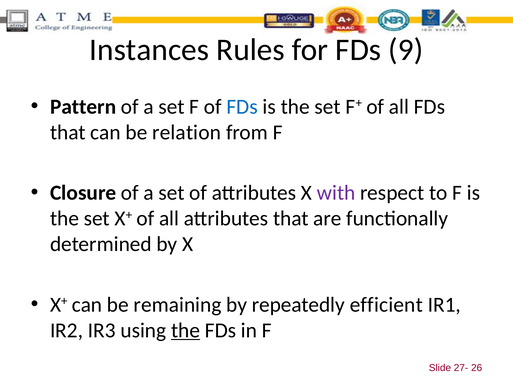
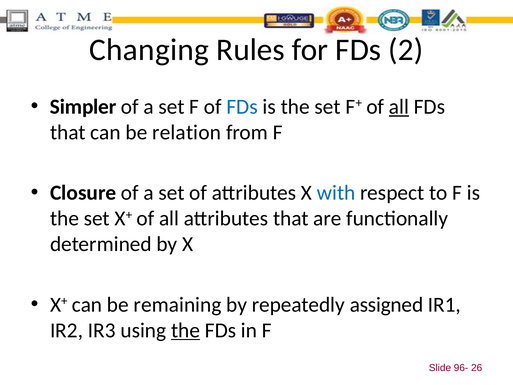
Instances: Instances -> Changing
9: 9 -> 2
Pattern: Pattern -> Simpler
all at (399, 107) underline: none -> present
with colour: purple -> blue
efficient: efficient -> assigned
27-: 27- -> 96-
